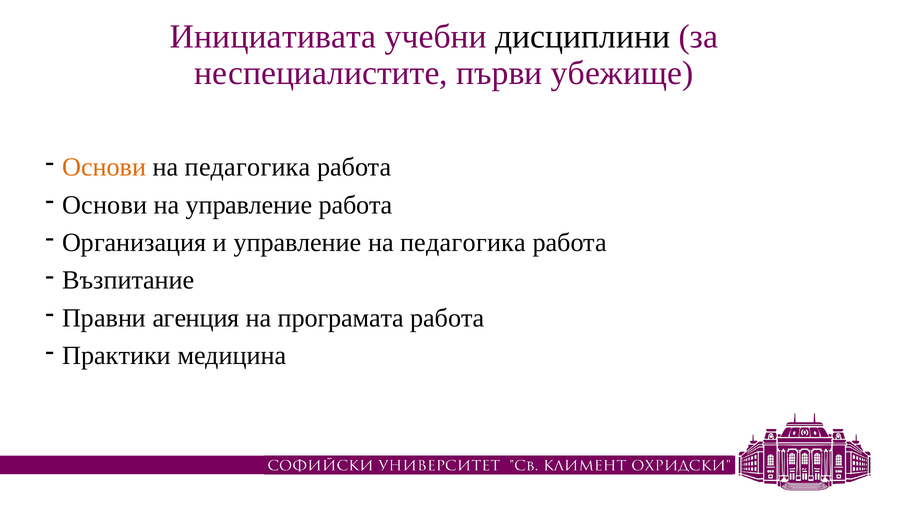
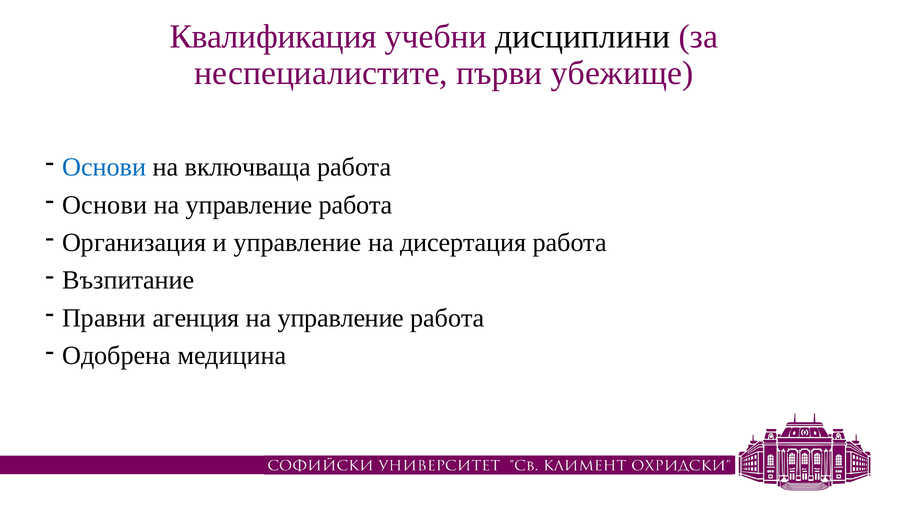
Инициативата: Инициативата -> Квалификация
Основи at (104, 167) colour: orange -> blue
педагогика at (248, 167): педагогика -> включваща
управление на педагогика: педагогика -> дисертация
програмата at (341, 318): програмата -> управление
Практики: Практики -> Одобрена
